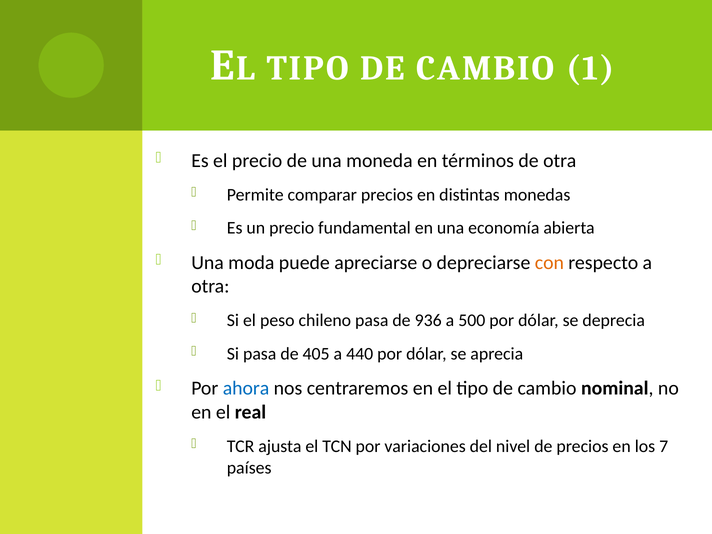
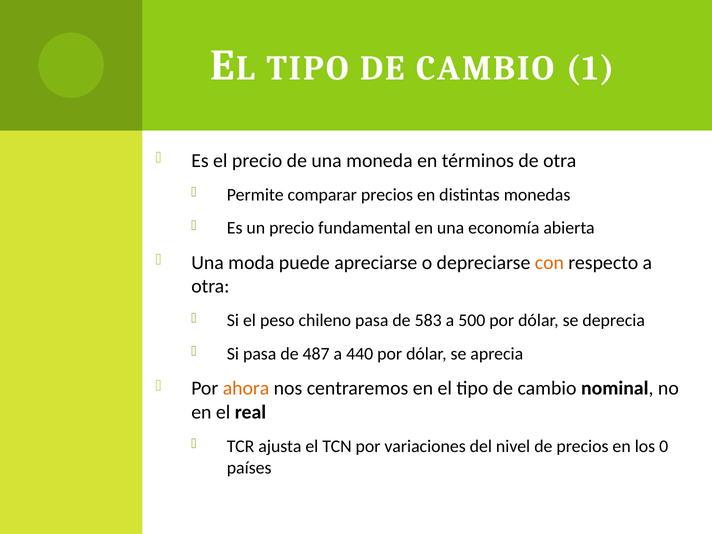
936: 936 -> 583
405: 405 -> 487
ahora colour: blue -> orange
7: 7 -> 0
